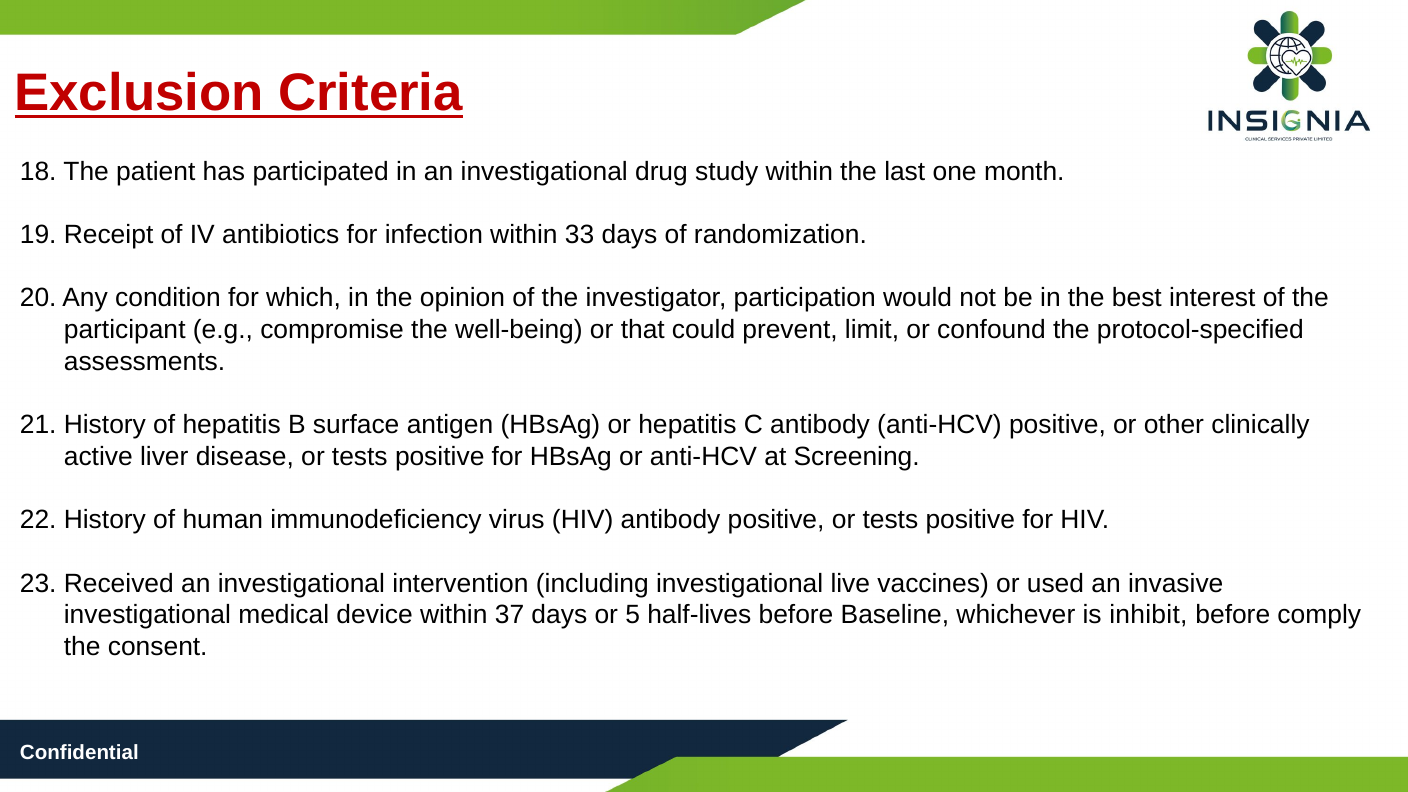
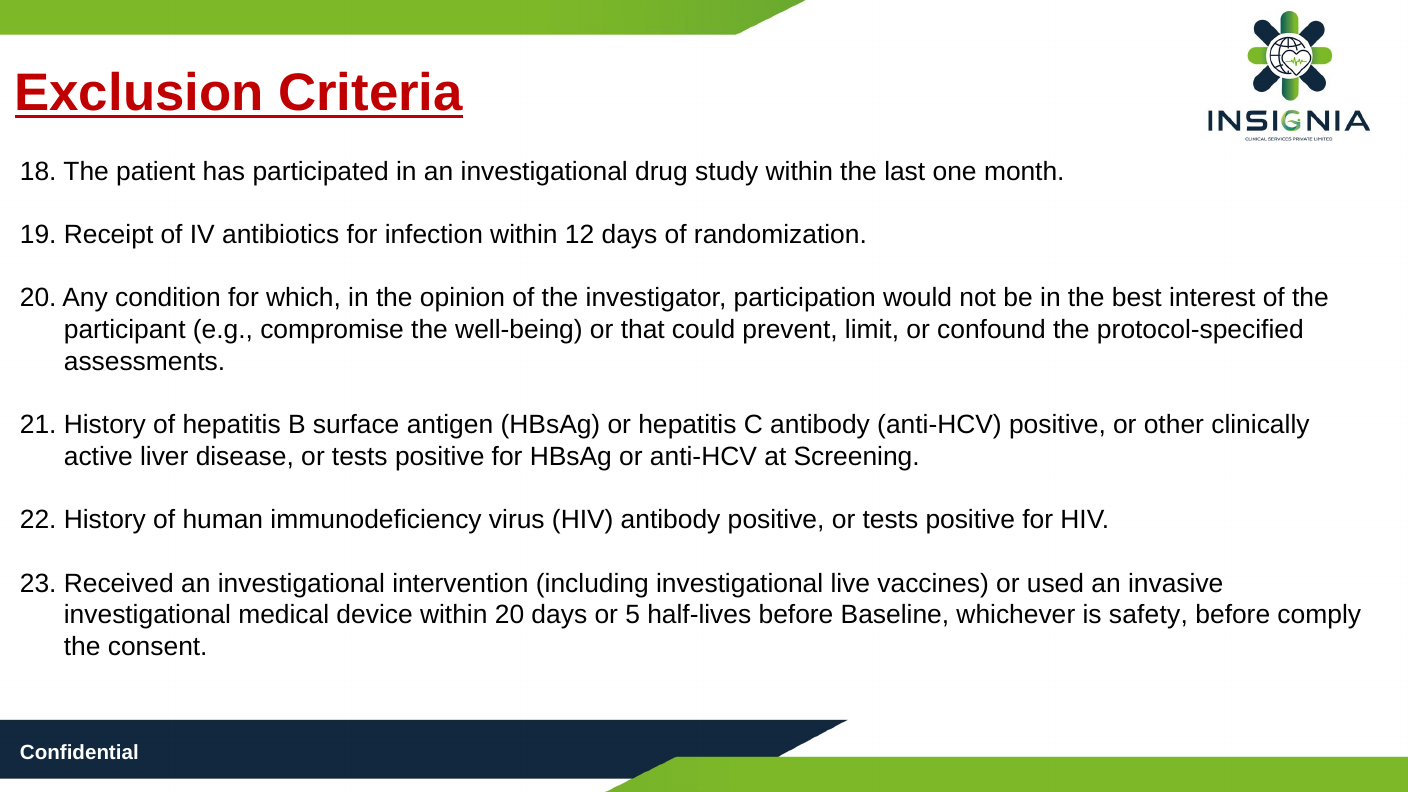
33: 33 -> 12
within 37: 37 -> 20
inhibit: inhibit -> safety
